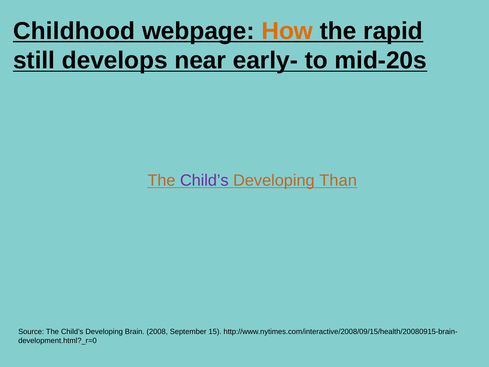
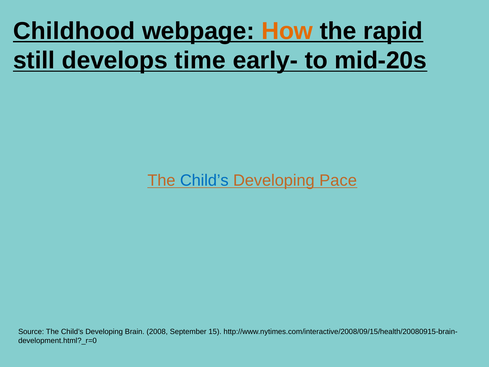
near: near -> time
Child’s at (204, 180) colour: purple -> blue
Than: Than -> Pace
